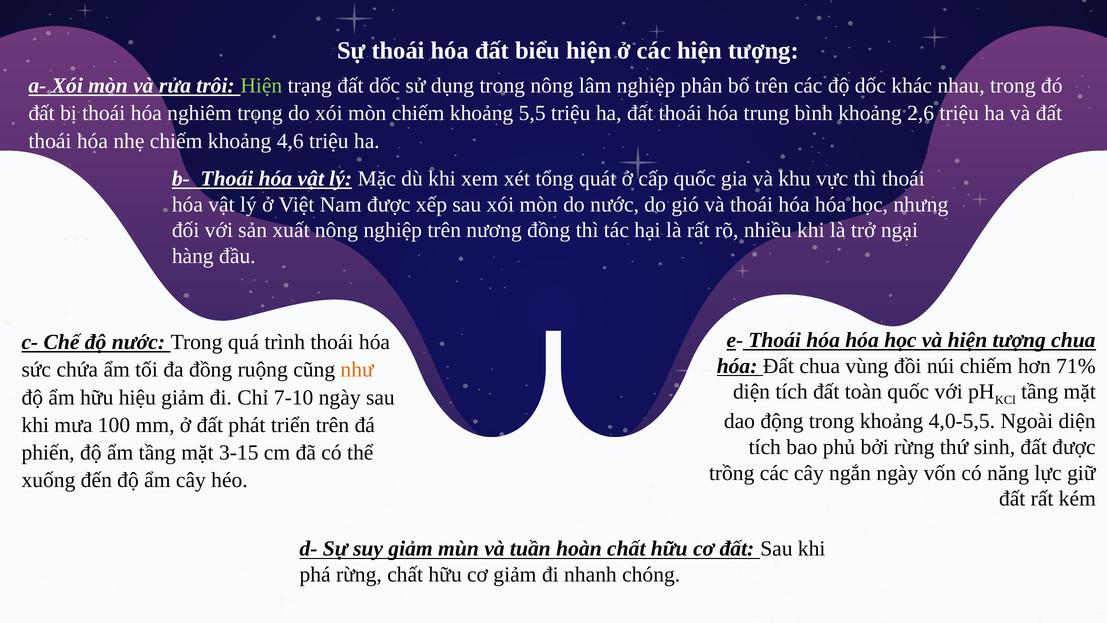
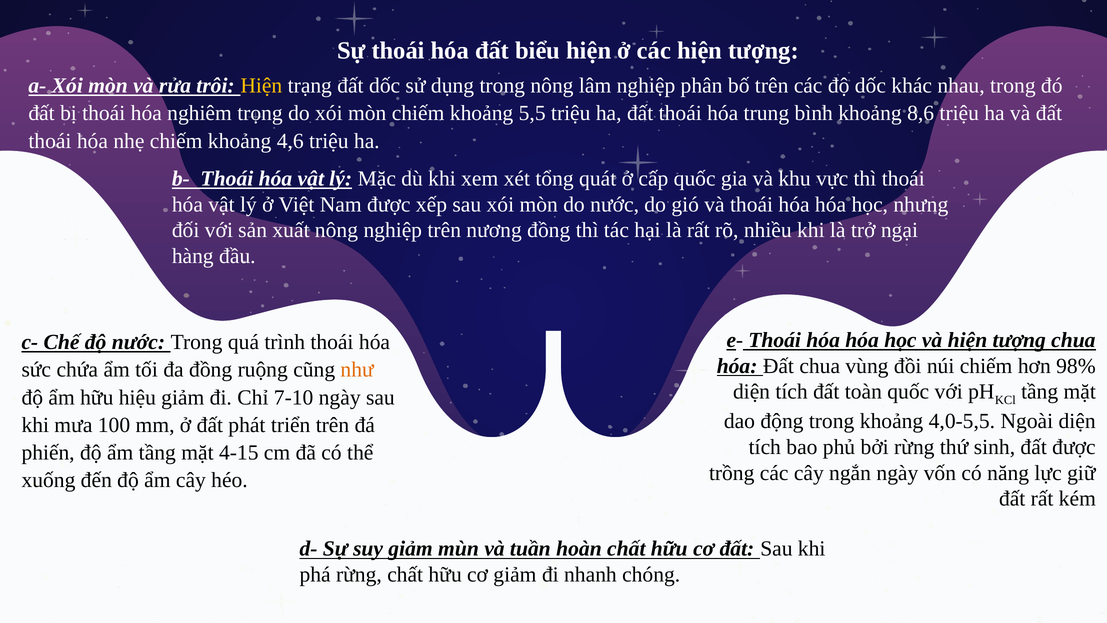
Hiện at (261, 86) colour: light green -> yellow
2,6: 2,6 -> 8,6
71%: 71% -> 98%
3-15: 3-15 -> 4-15
